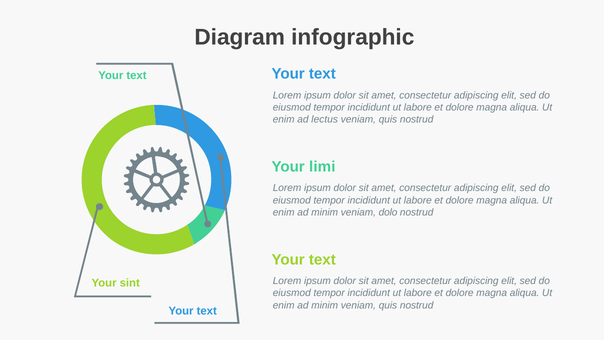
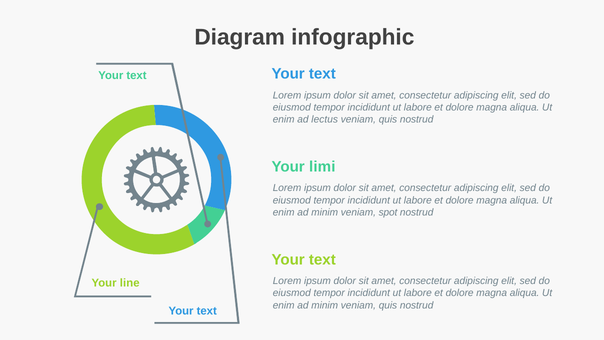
dolo: dolo -> spot
sint: sint -> line
